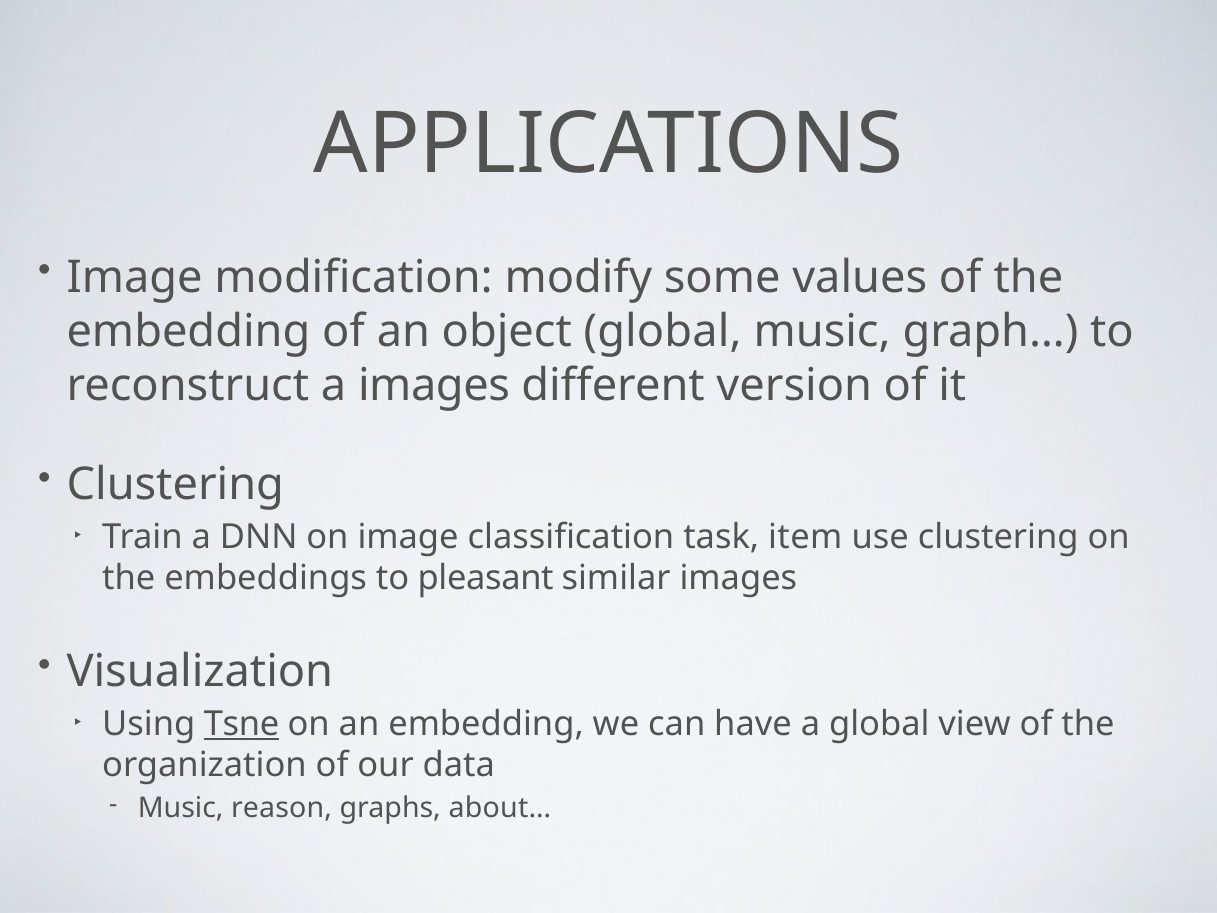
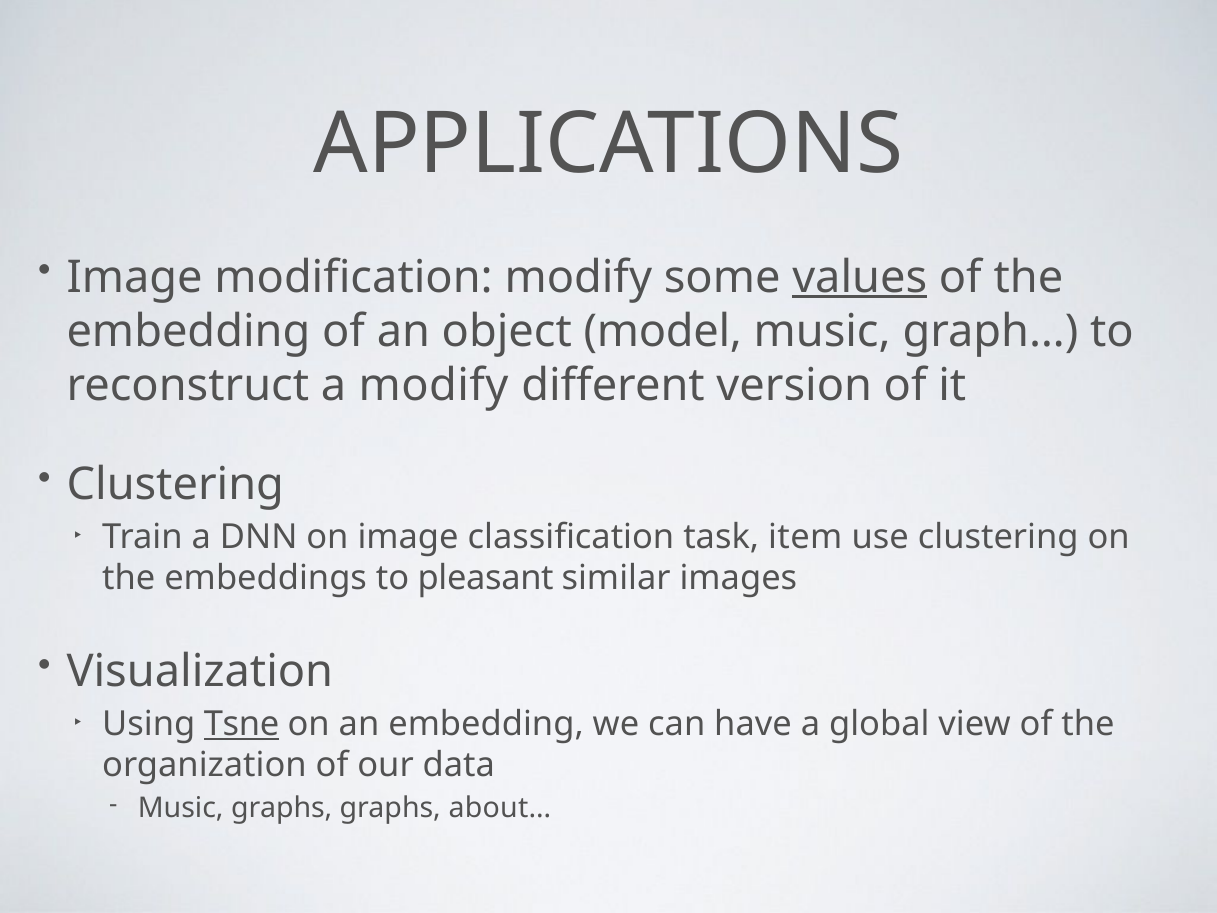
values underline: none -> present
object global: global -> model
a images: images -> modify
Music reason: reason -> graphs
